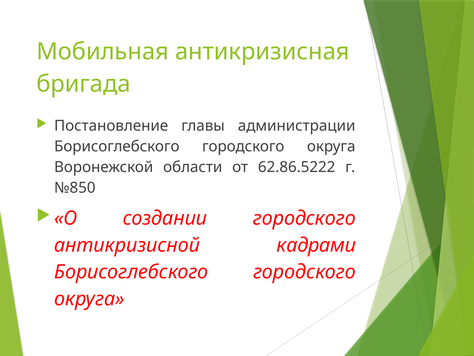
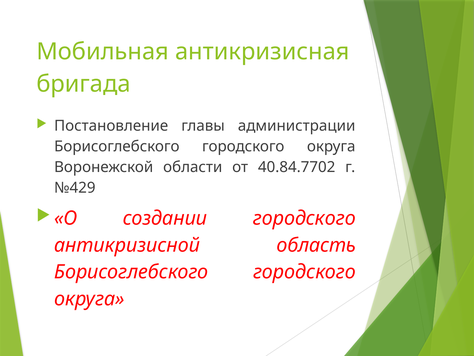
62.86.5222: 62.86.5222 -> 40.84.7702
№850: №850 -> №429
кадрами: кадрами -> область
